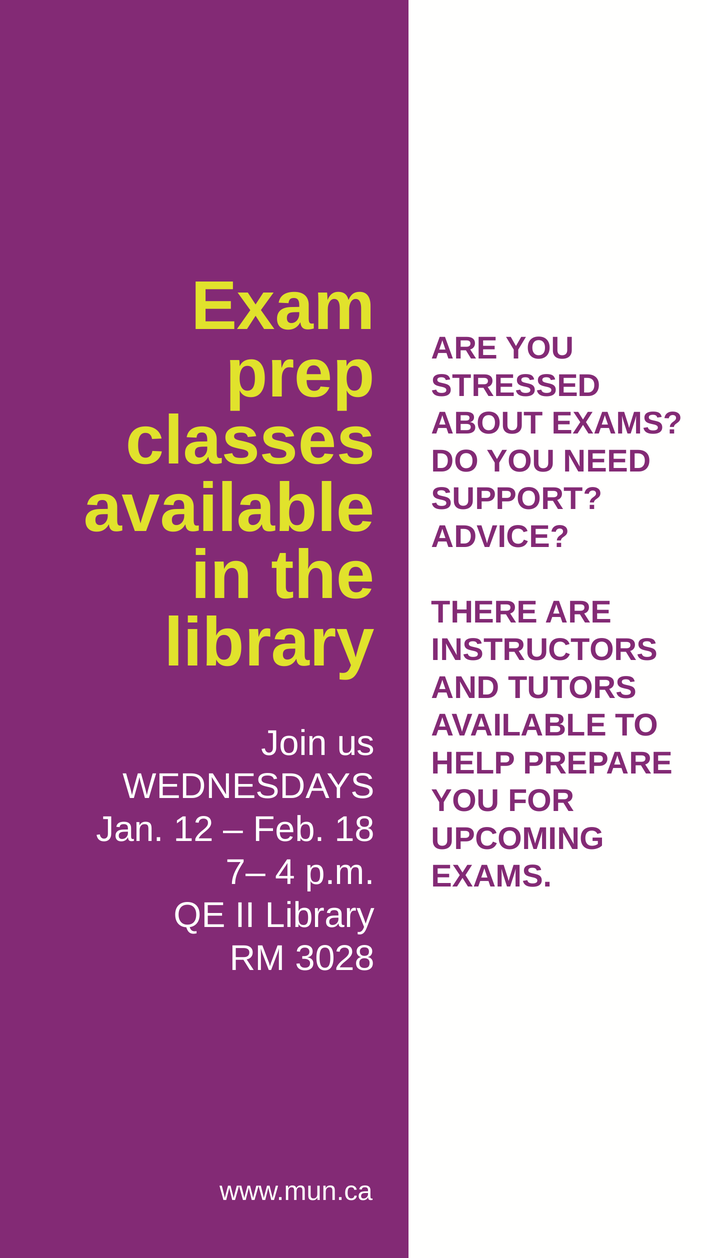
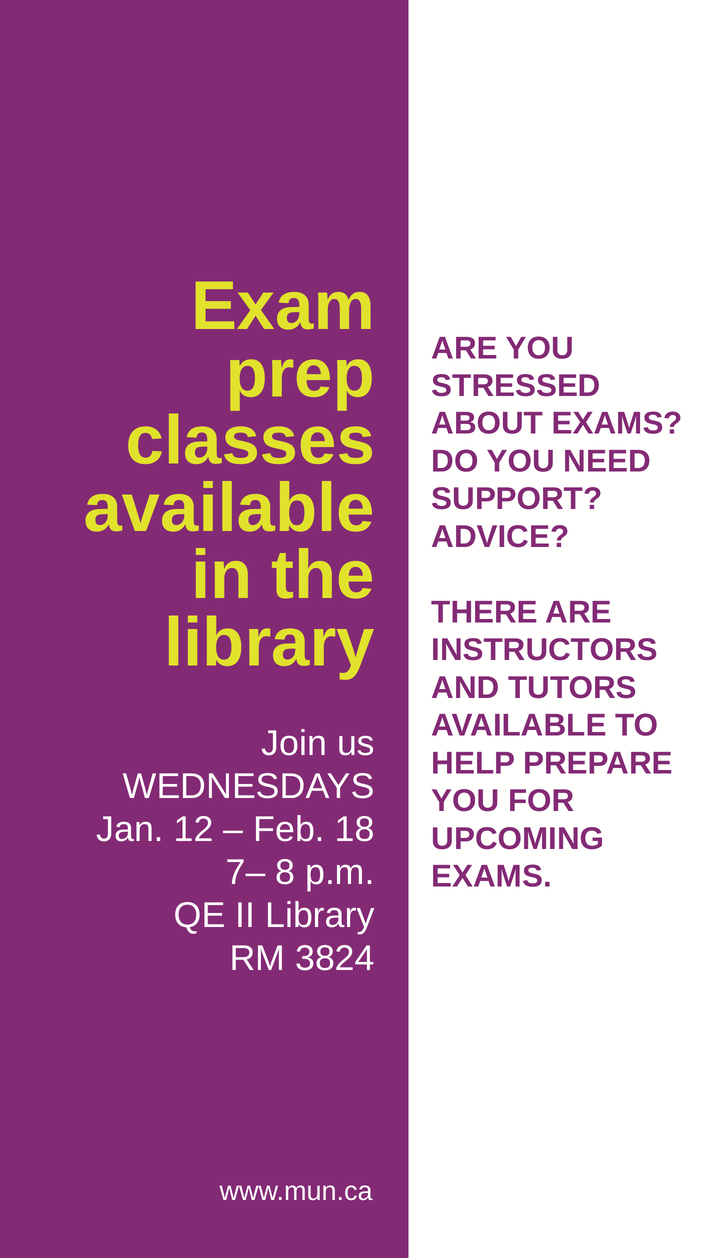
4: 4 -> 8
3028: 3028 -> 3824
